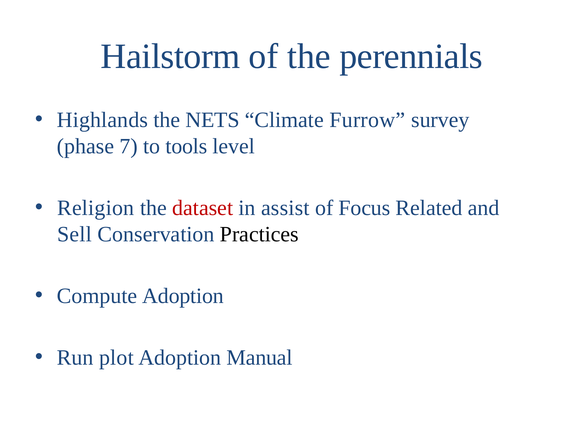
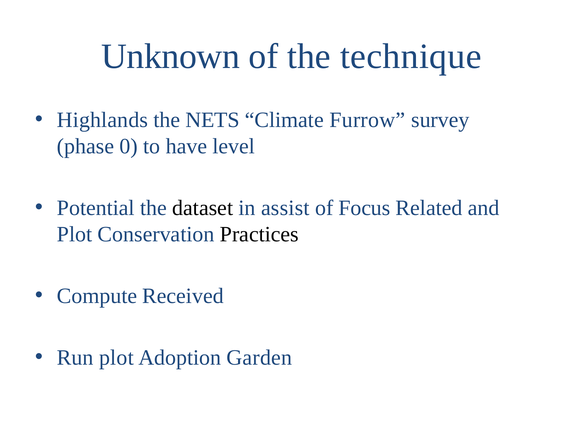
Hailstorm: Hailstorm -> Unknown
perennials: perennials -> technique
7: 7 -> 0
tools: tools -> have
Religion: Religion -> Potential
dataset colour: red -> black
Sell at (74, 234): Sell -> Plot
Compute Adoption: Adoption -> Received
Manual: Manual -> Garden
